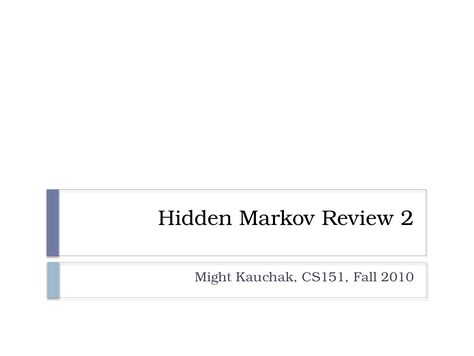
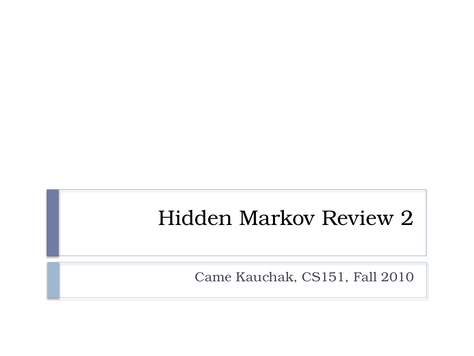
Might: Might -> Came
